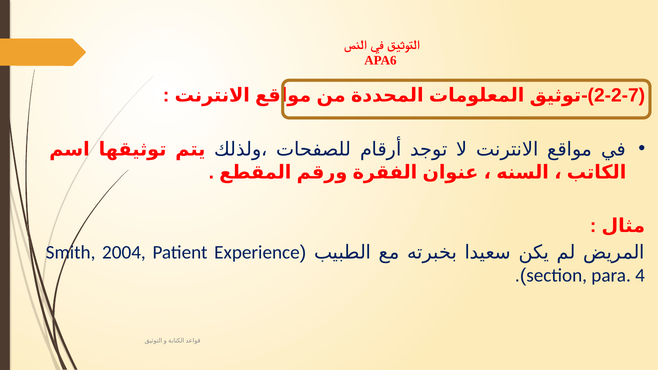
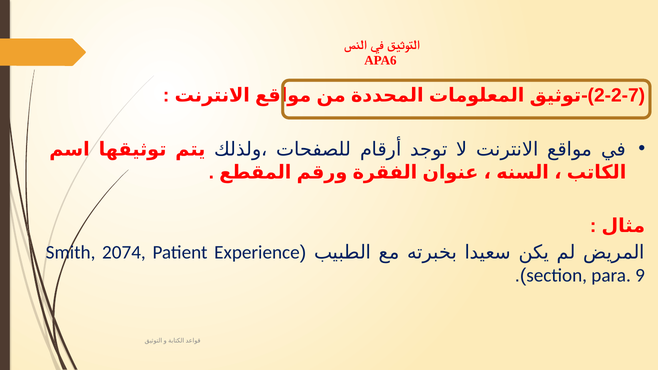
2004: 2004 -> 2074
4: 4 -> 9
